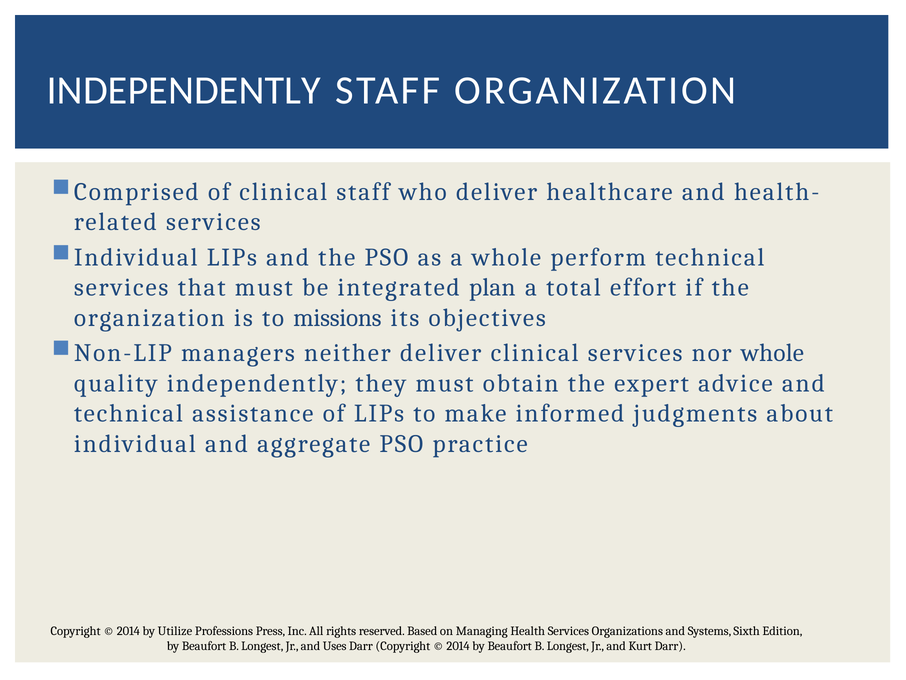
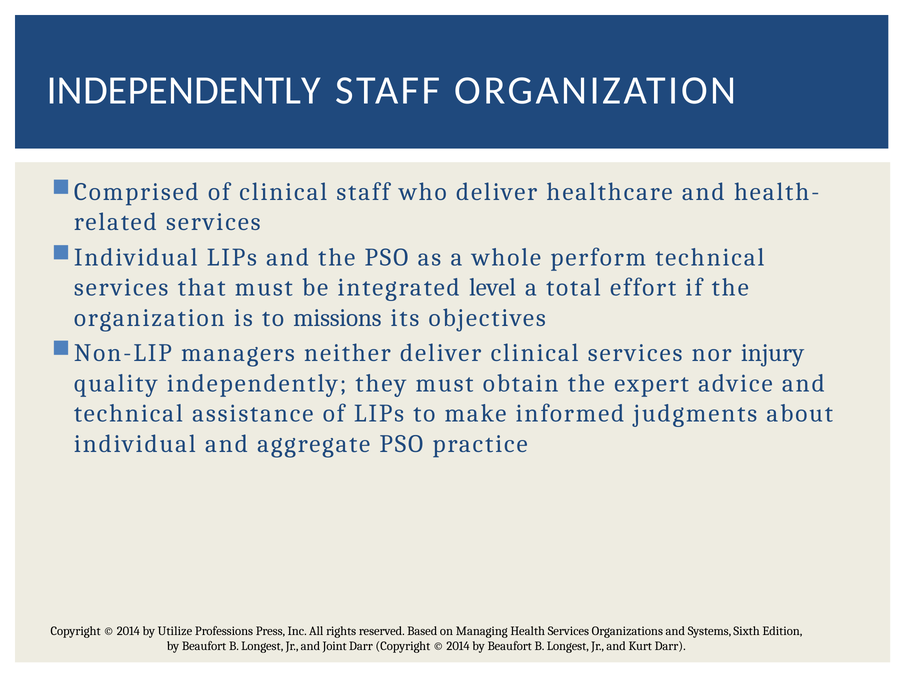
plan: plan -> level
nor whole: whole -> injury
Uses: Uses -> Joint
